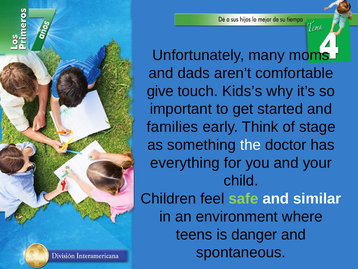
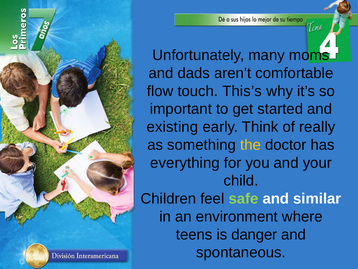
give: give -> flow
Kids’s: Kids’s -> This’s
families: families -> existing
stage: stage -> really
the colour: white -> yellow
